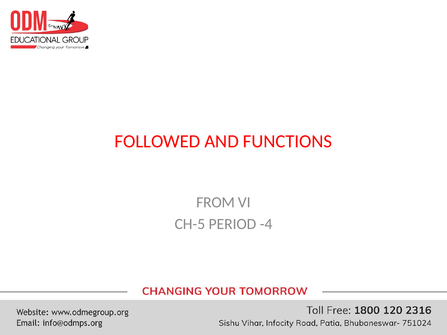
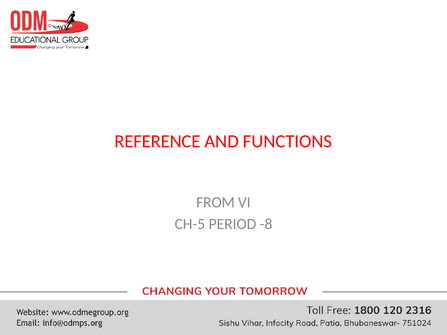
FOLLOWED: FOLLOWED -> REFERENCE
-4: -4 -> -8
